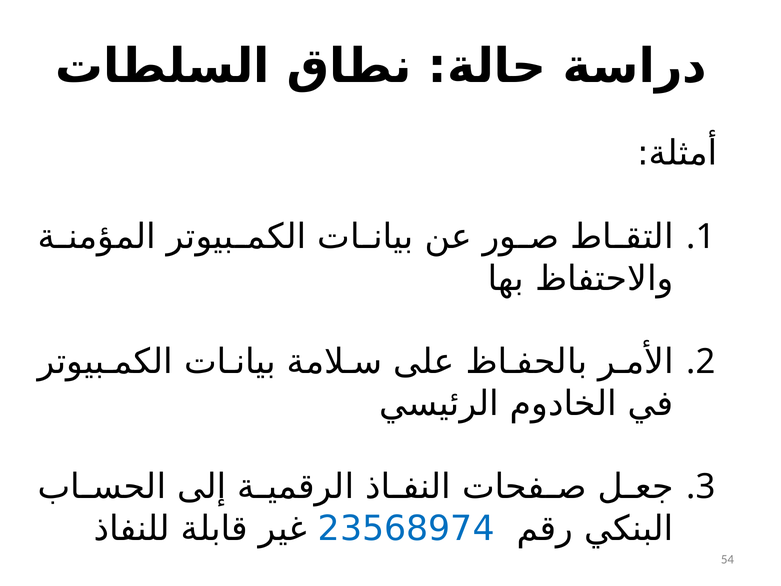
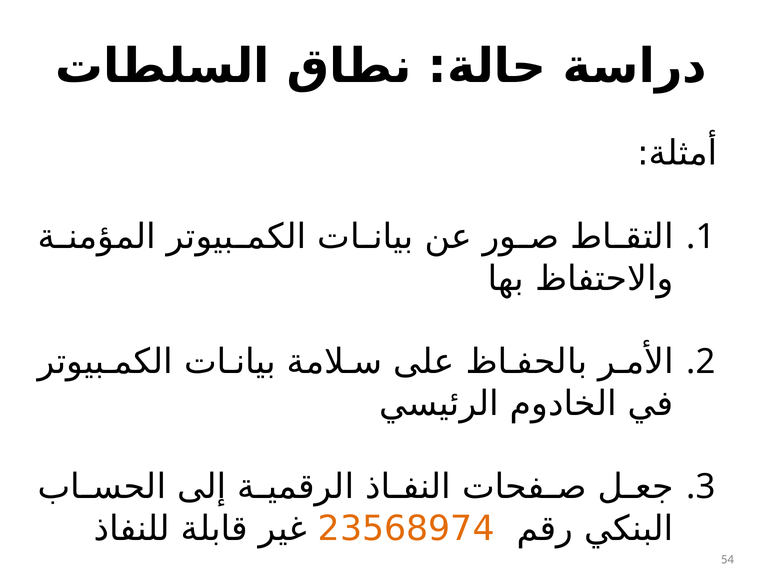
23568974 colour: blue -> orange
